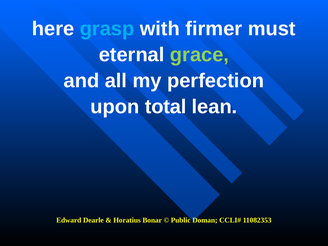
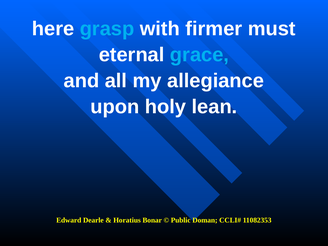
grace colour: light green -> light blue
perfection: perfection -> allegiance
total: total -> holy
